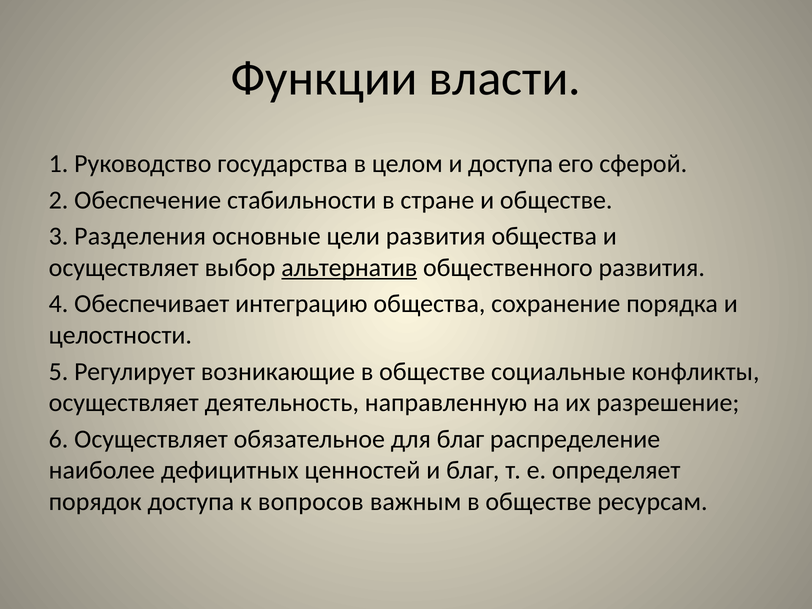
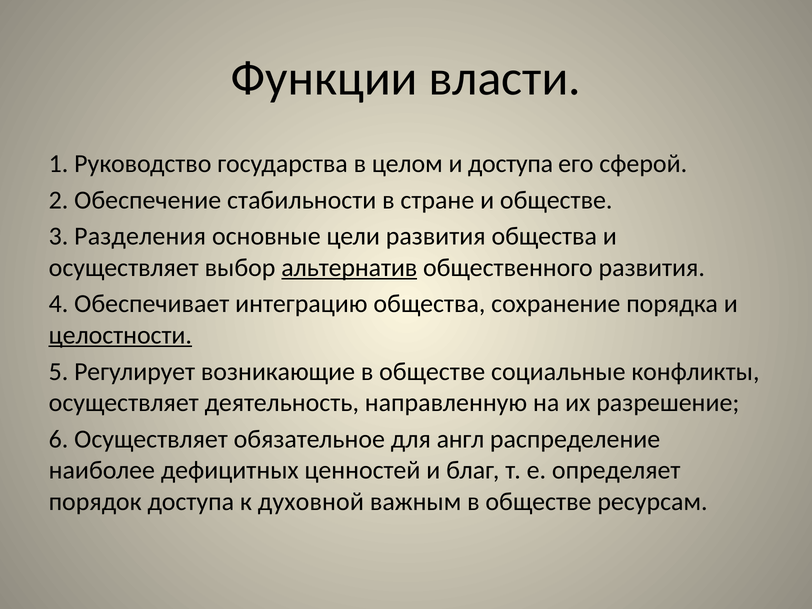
целостности underline: none -> present
для благ: благ -> англ
вопросов: вопросов -> духовной
